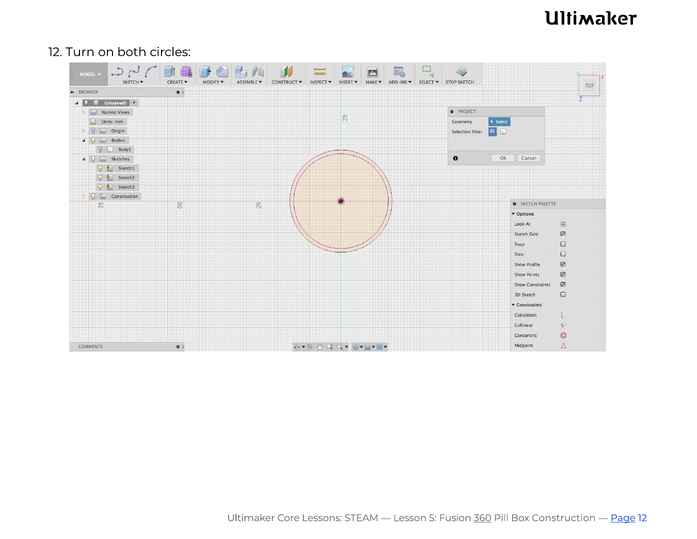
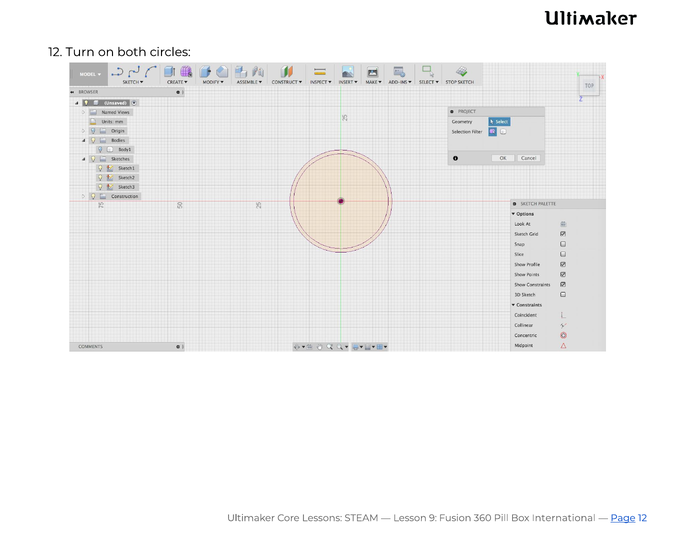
5: 5 -> 9
360 underline: present -> none
Construction: Construction -> International
